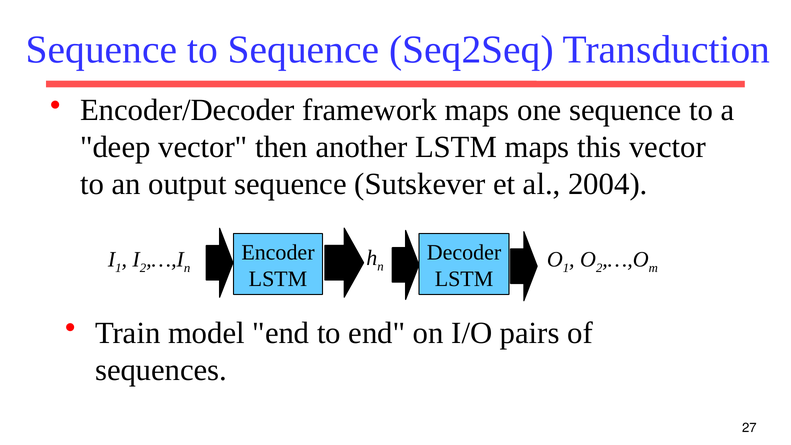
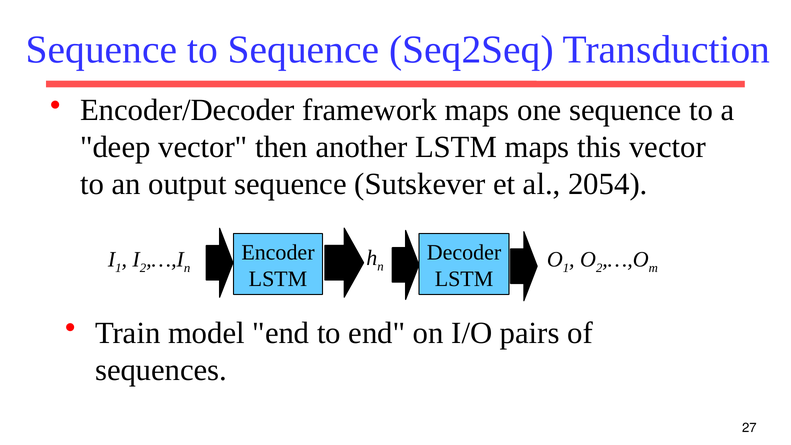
2004: 2004 -> 2054
